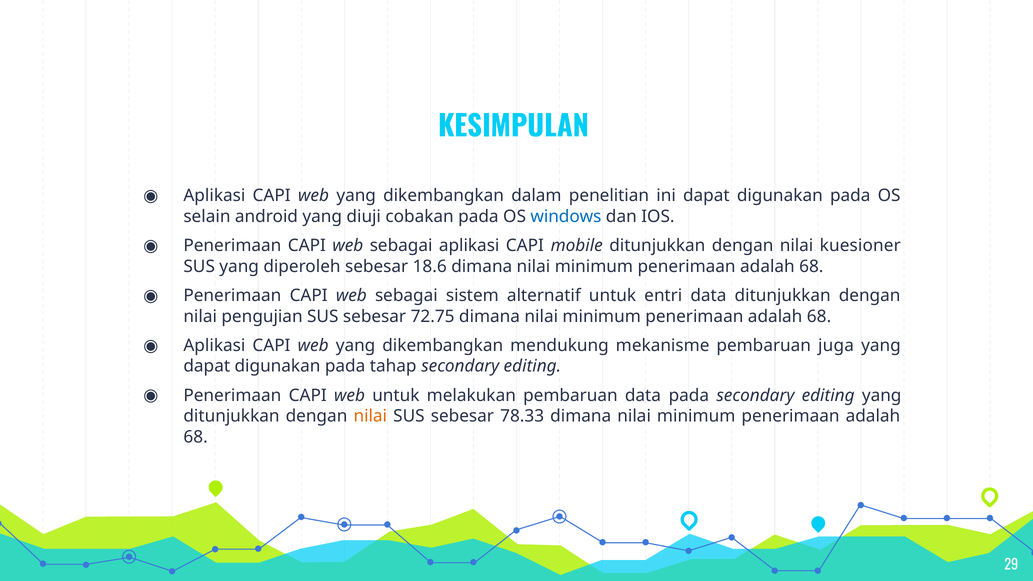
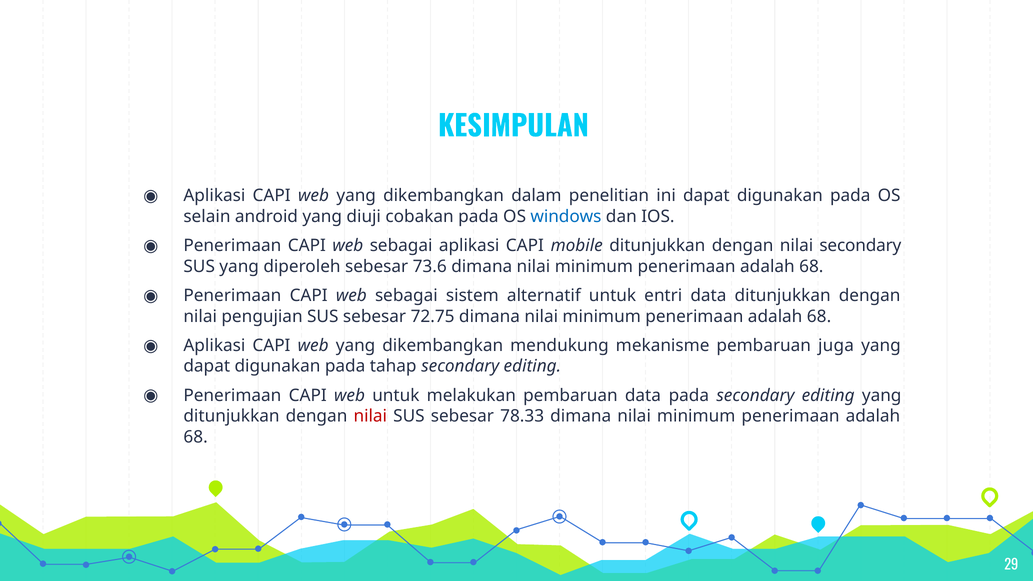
nilai kuesioner: kuesioner -> secondary
18.6: 18.6 -> 73.6
nilai at (370, 416) colour: orange -> red
